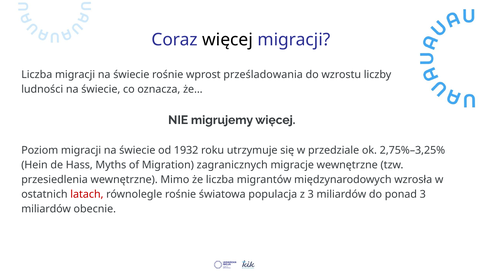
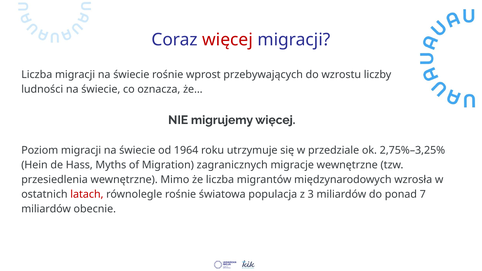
więcej at (228, 40) colour: black -> red
prześladowania: prześladowania -> przebywających
1932: 1932 -> 1964
ponad 3: 3 -> 7
